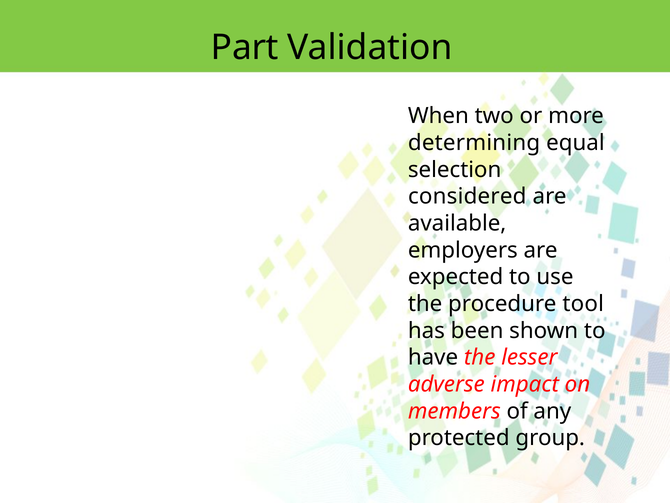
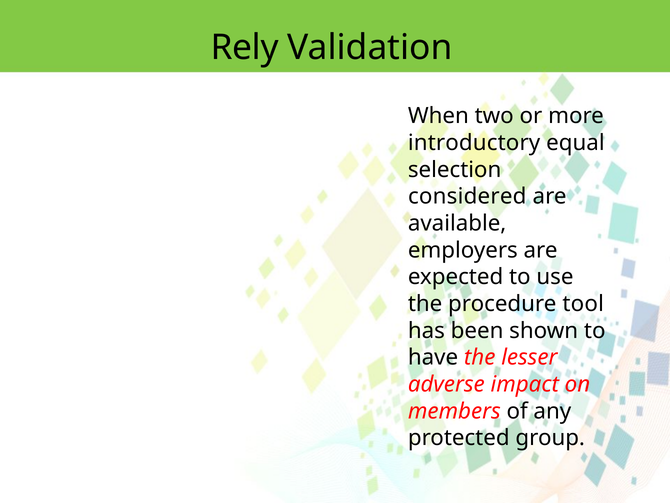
Part: Part -> Rely
determining: determining -> introductory
